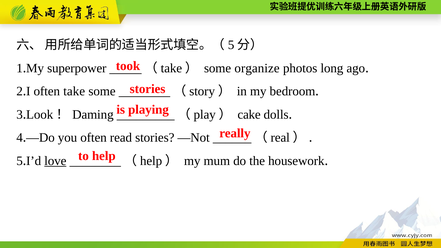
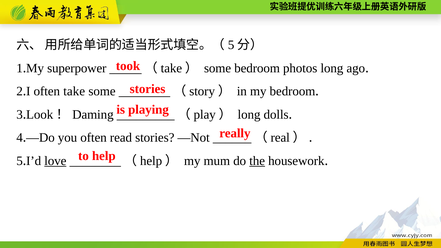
some organize: organize -> bedroom
cake at (249, 115): cake -> long
the underline: none -> present
